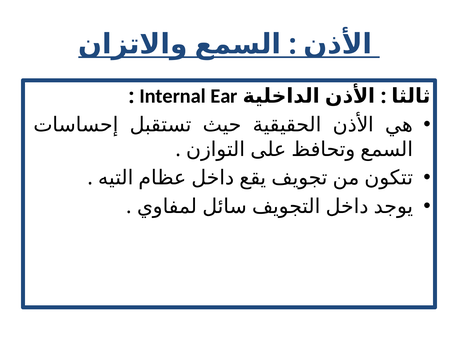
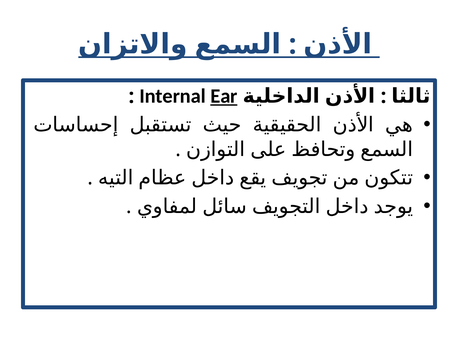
Ear underline: none -> present
